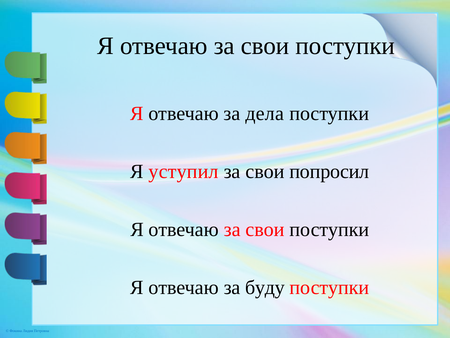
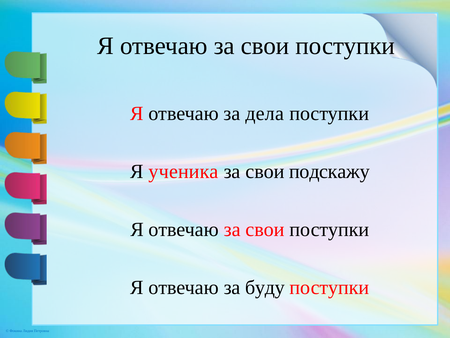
уступил: уступил -> ученика
попросил: попросил -> подскажу
